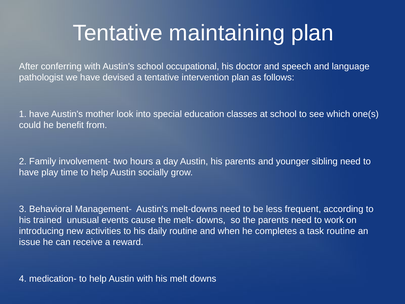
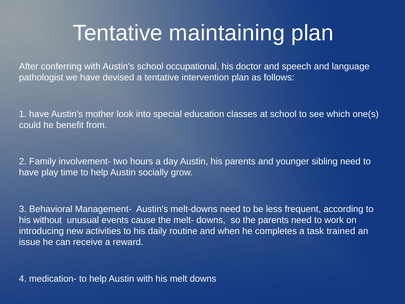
trained: trained -> without
task routine: routine -> trained
